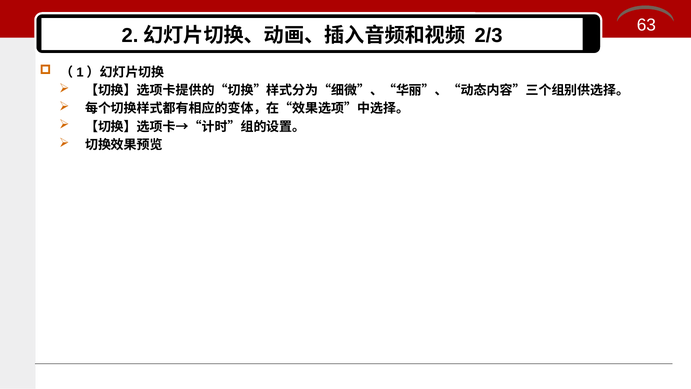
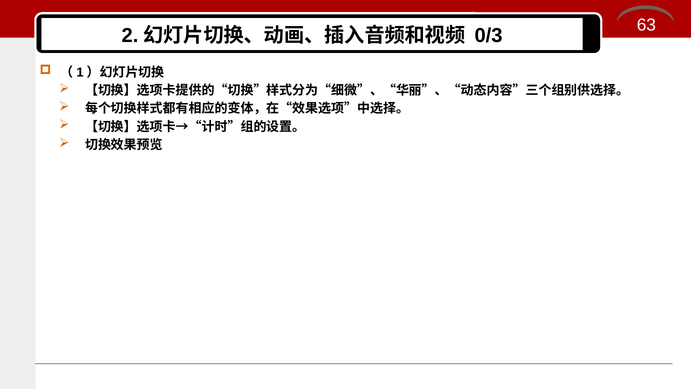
2/3: 2/3 -> 0/3
